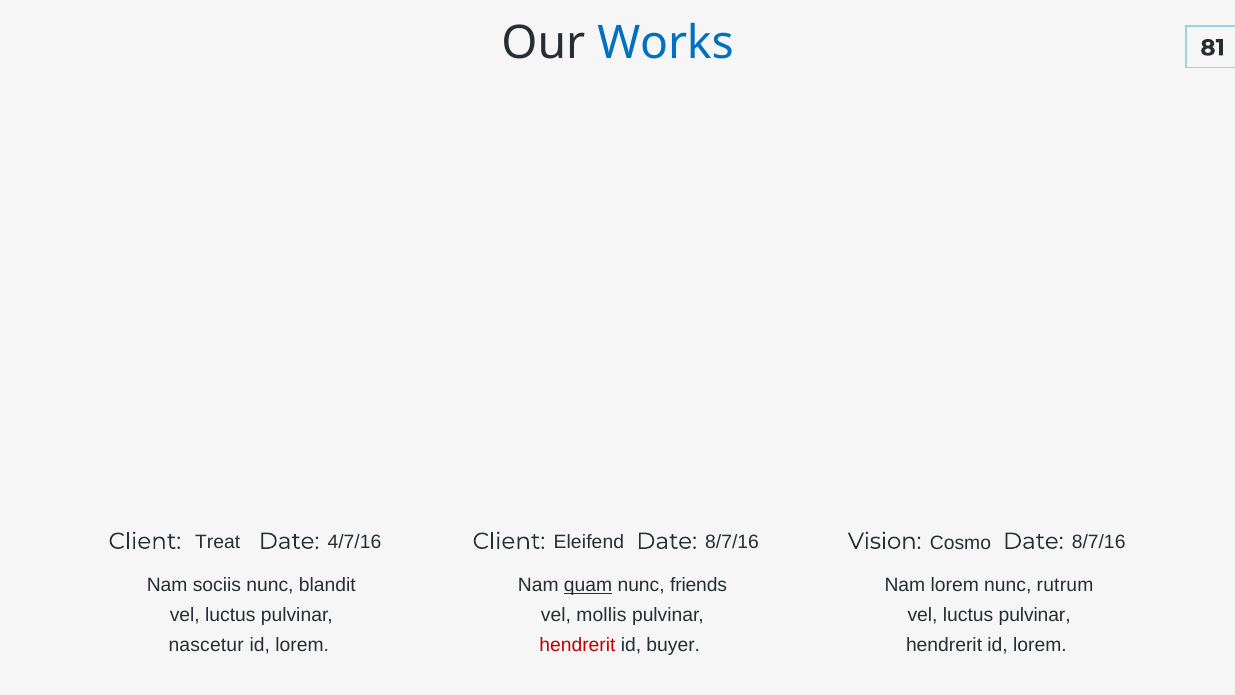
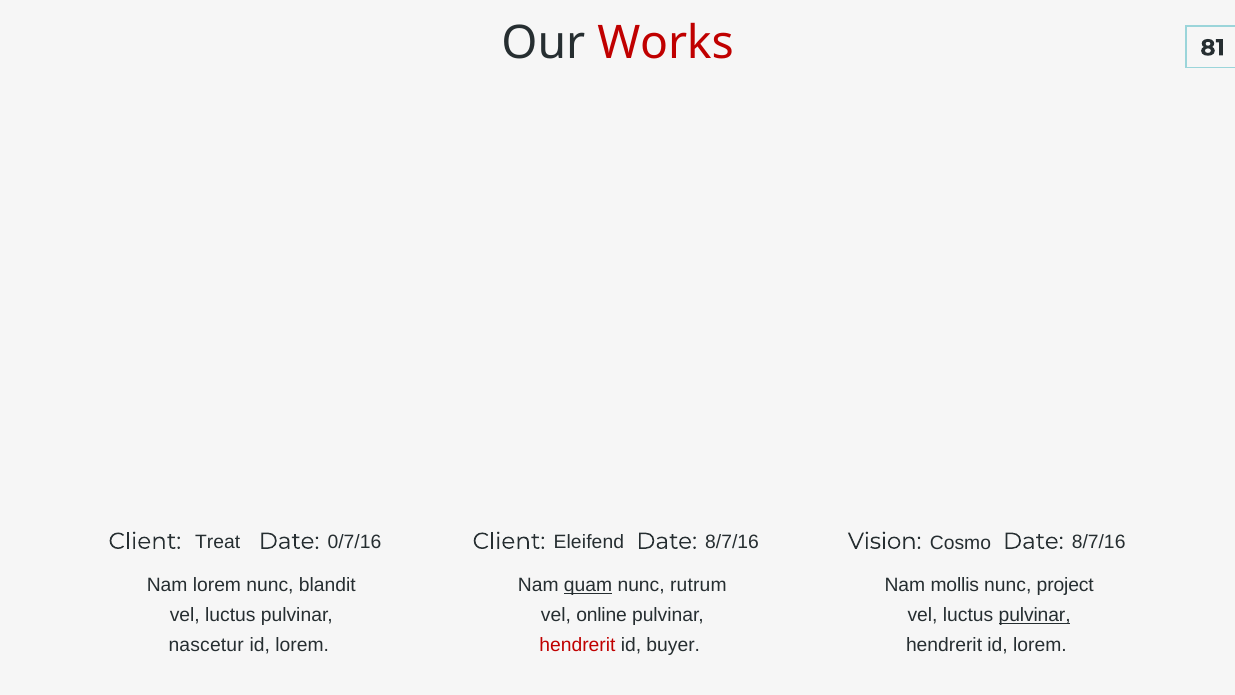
Works colour: blue -> red
4/7/16: 4/7/16 -> 0/7/16
Nam sociis: sociis -> lorem
friends: friends -> rutrum
Nam lorem: lorem -> mollis
rutrum: rutrum -> project
mollis: mollis -> online
pulvinar at (1035, 615) underline: none -> present
